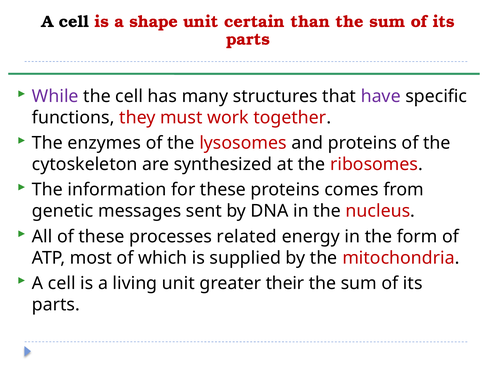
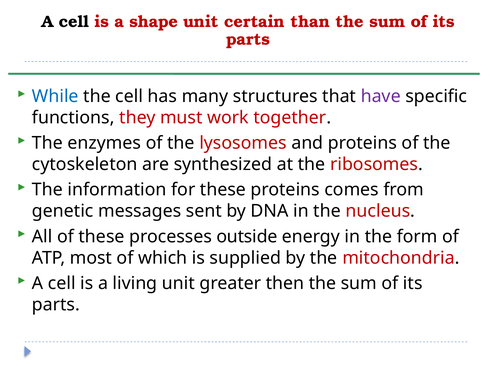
While colour: purple -> blue
related: related -> outside
their: their -> then
